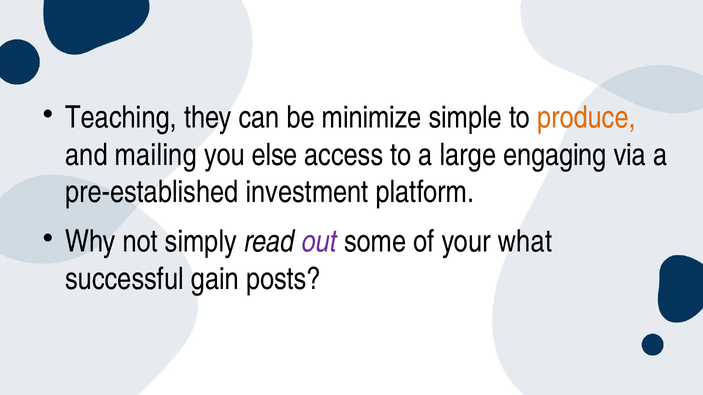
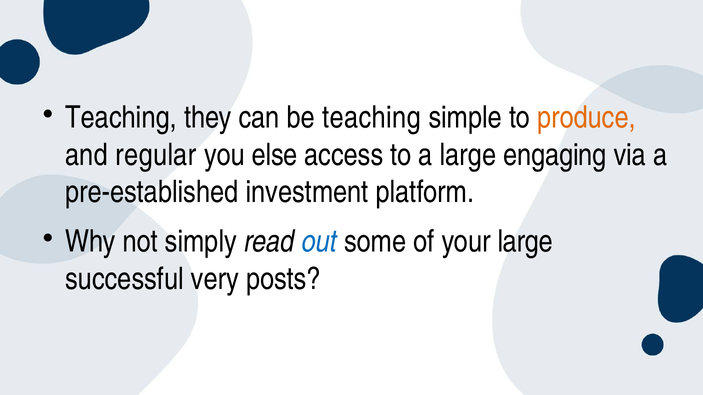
be minimize: minimize -> teaching
mailing: mailing -> regular
out colour: purple -> blue
your what: what -> large
gain: gain -> very
